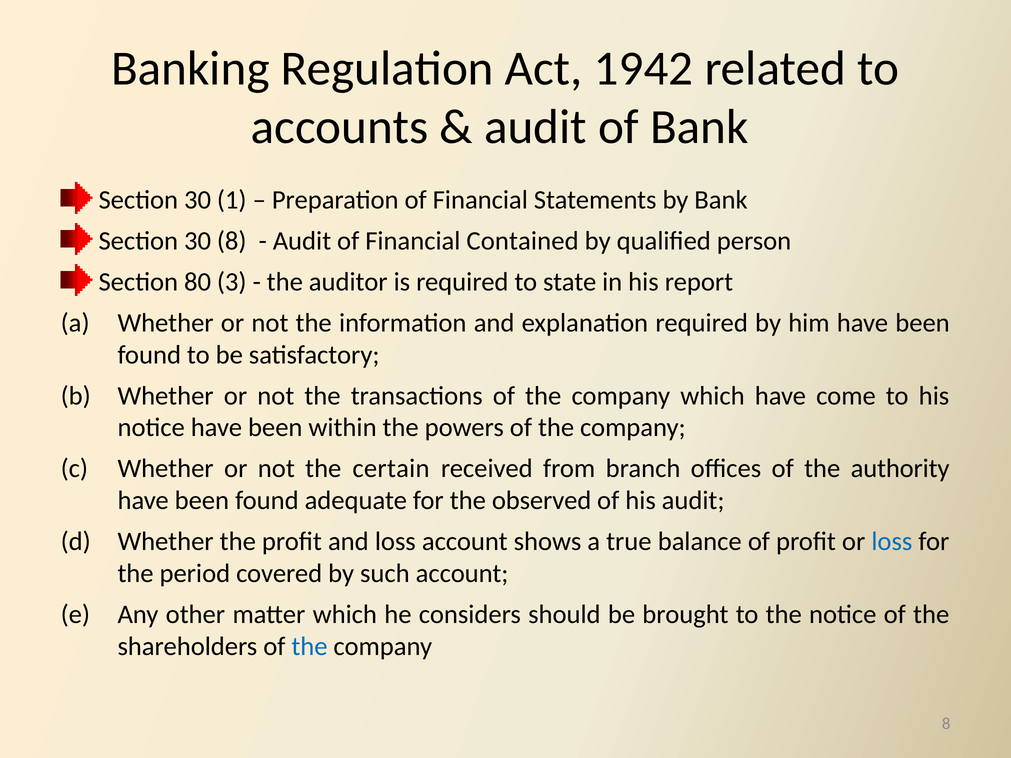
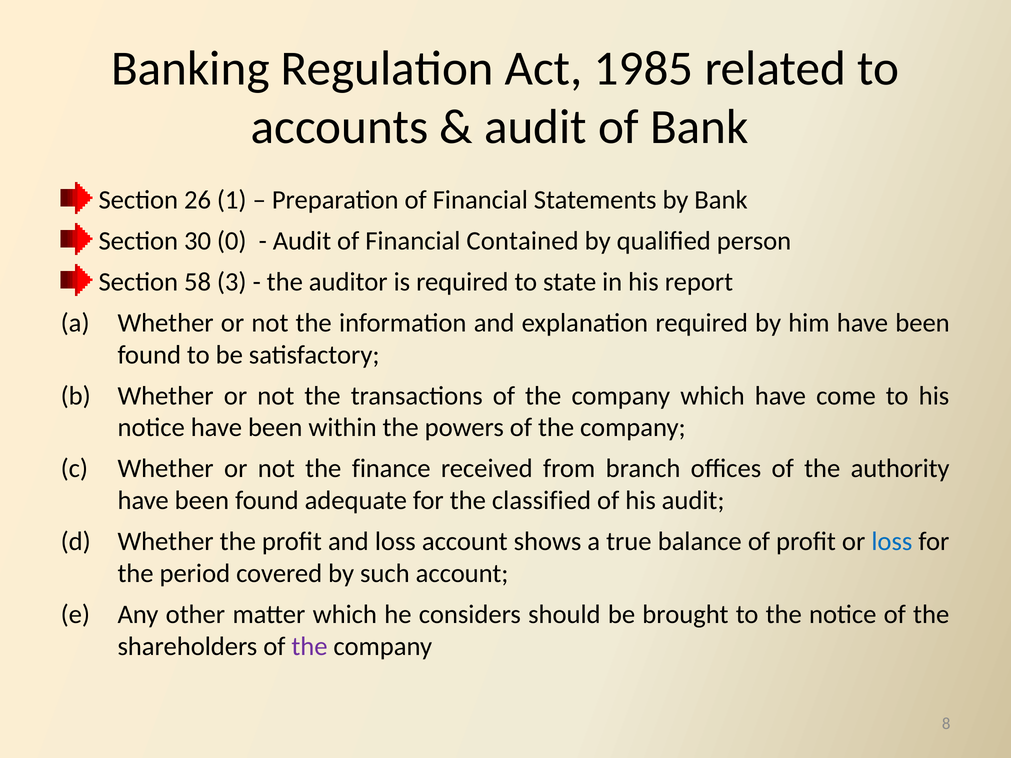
1942: 1942 -> 1985
30 at (198, 200): 30 -> 26
30 8: 8 -> 0
80: 80 -> 58
certain: certain -> finance
observed: observed -> classified
the at (309, 647) colour: blue -> purple
